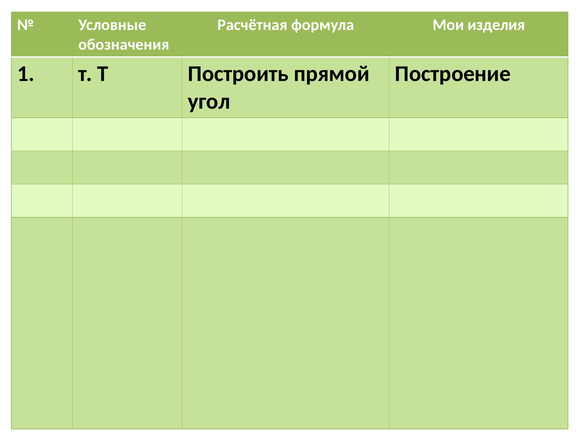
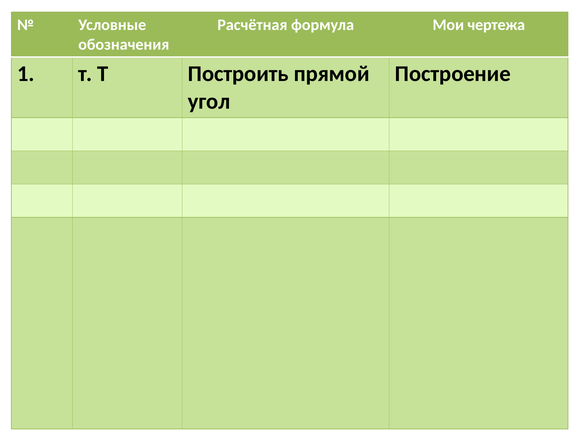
изделия: изделия -> чертежа
